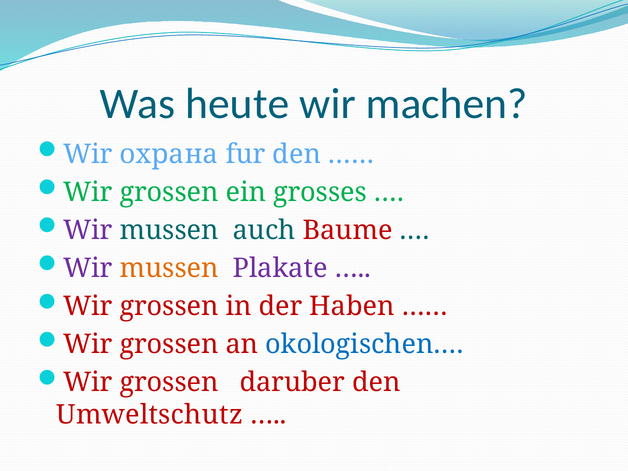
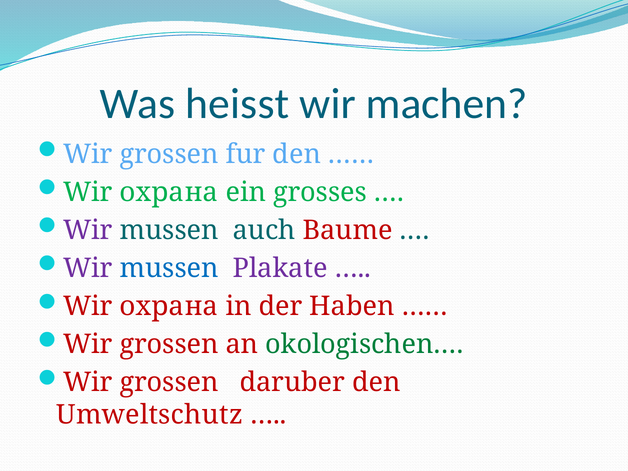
heute: heute -> heisst
охрана at (169, 154): охрана -> grossen
grossen at (169, 192): grossen -> охрана
mussen at (169, 268) colour: orange -> blue
grossen at (169, 306): grossen -> охрана
okologischen… colour: blue -> green
